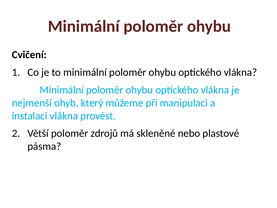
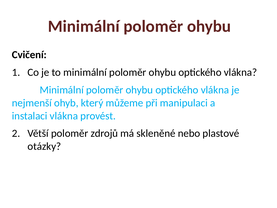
pásma: pásma -> otázky
